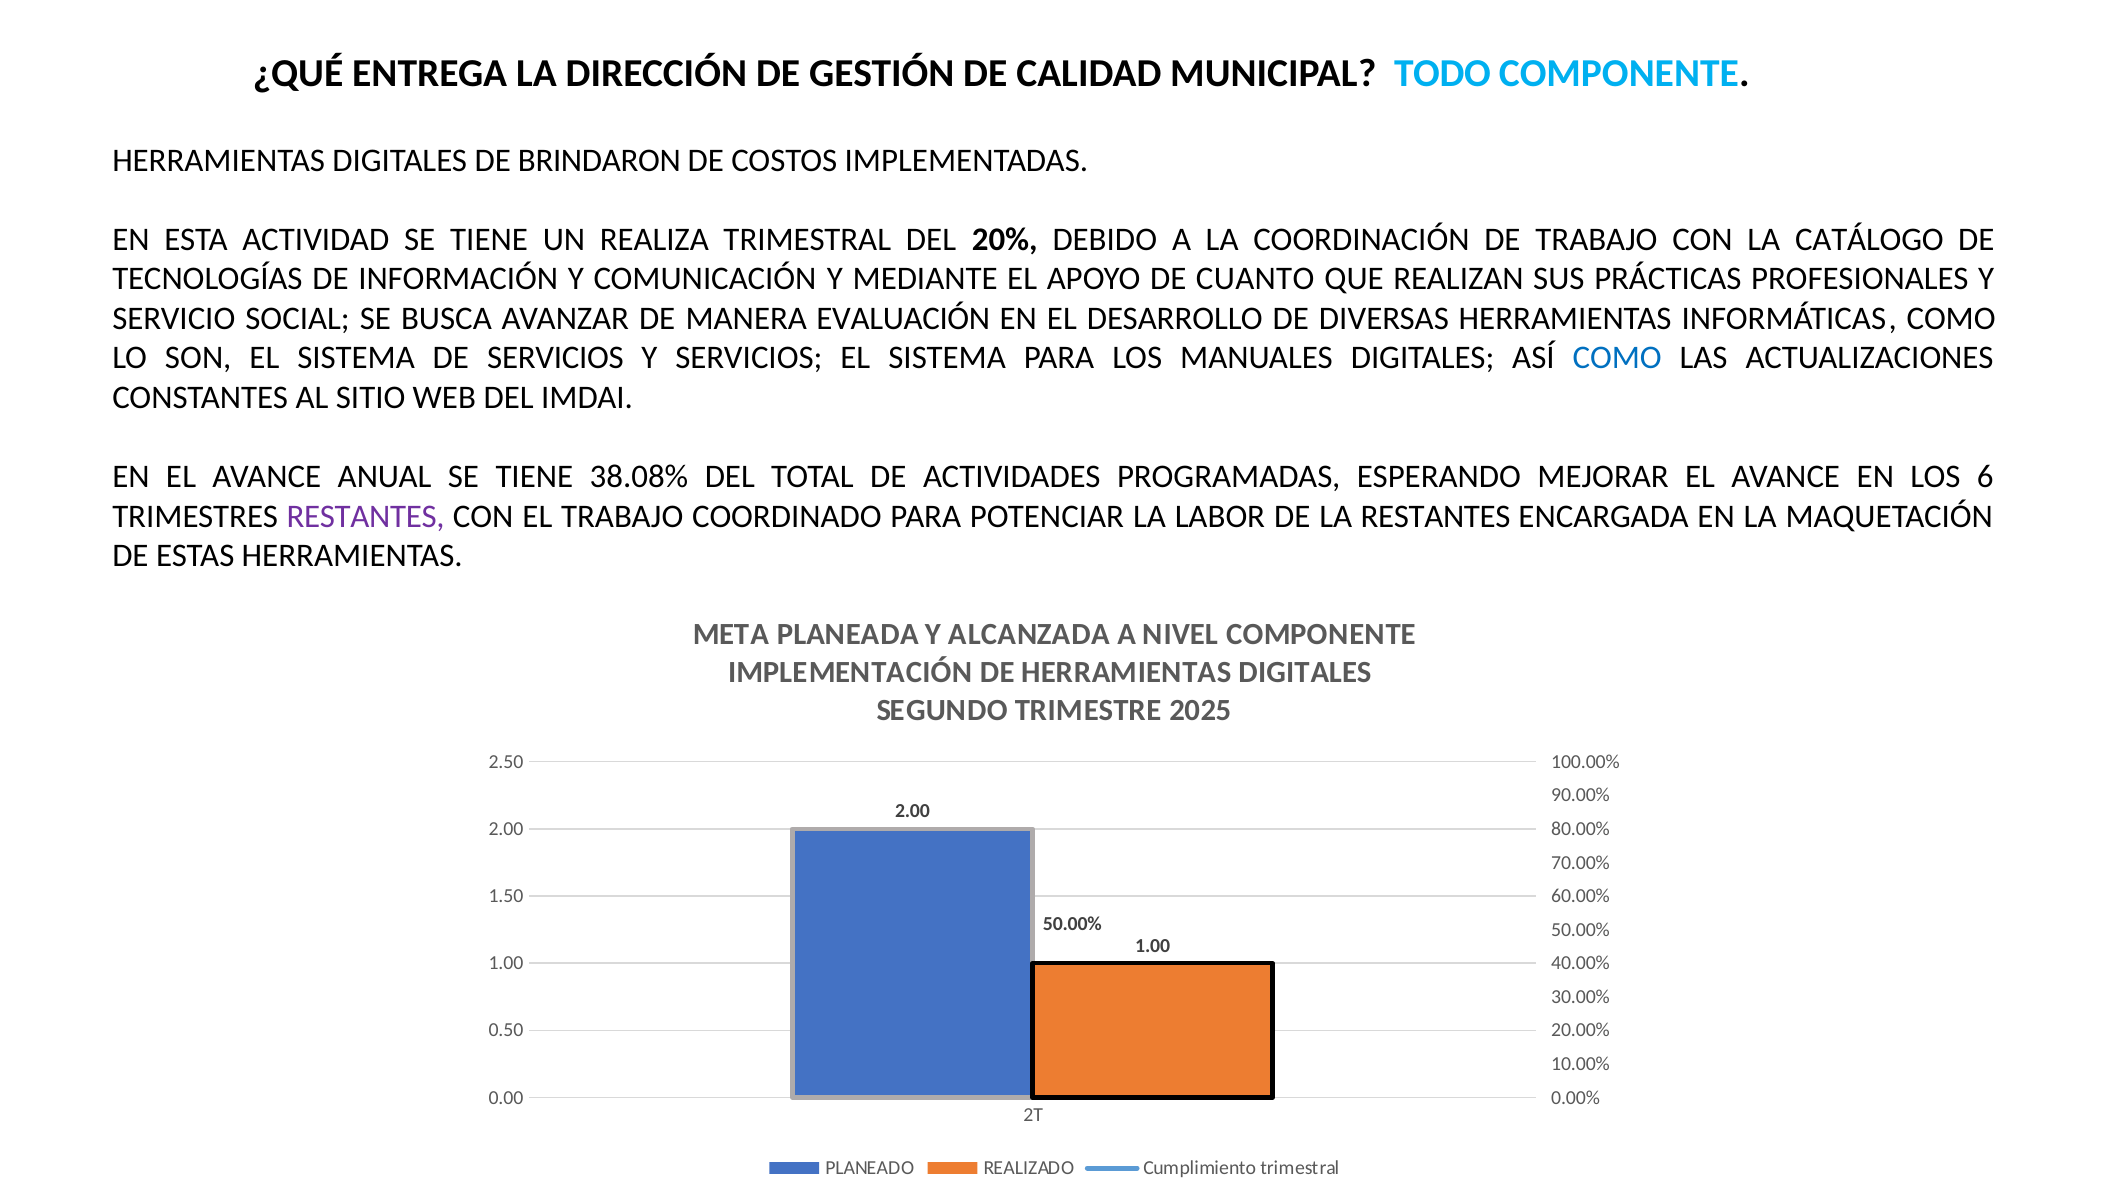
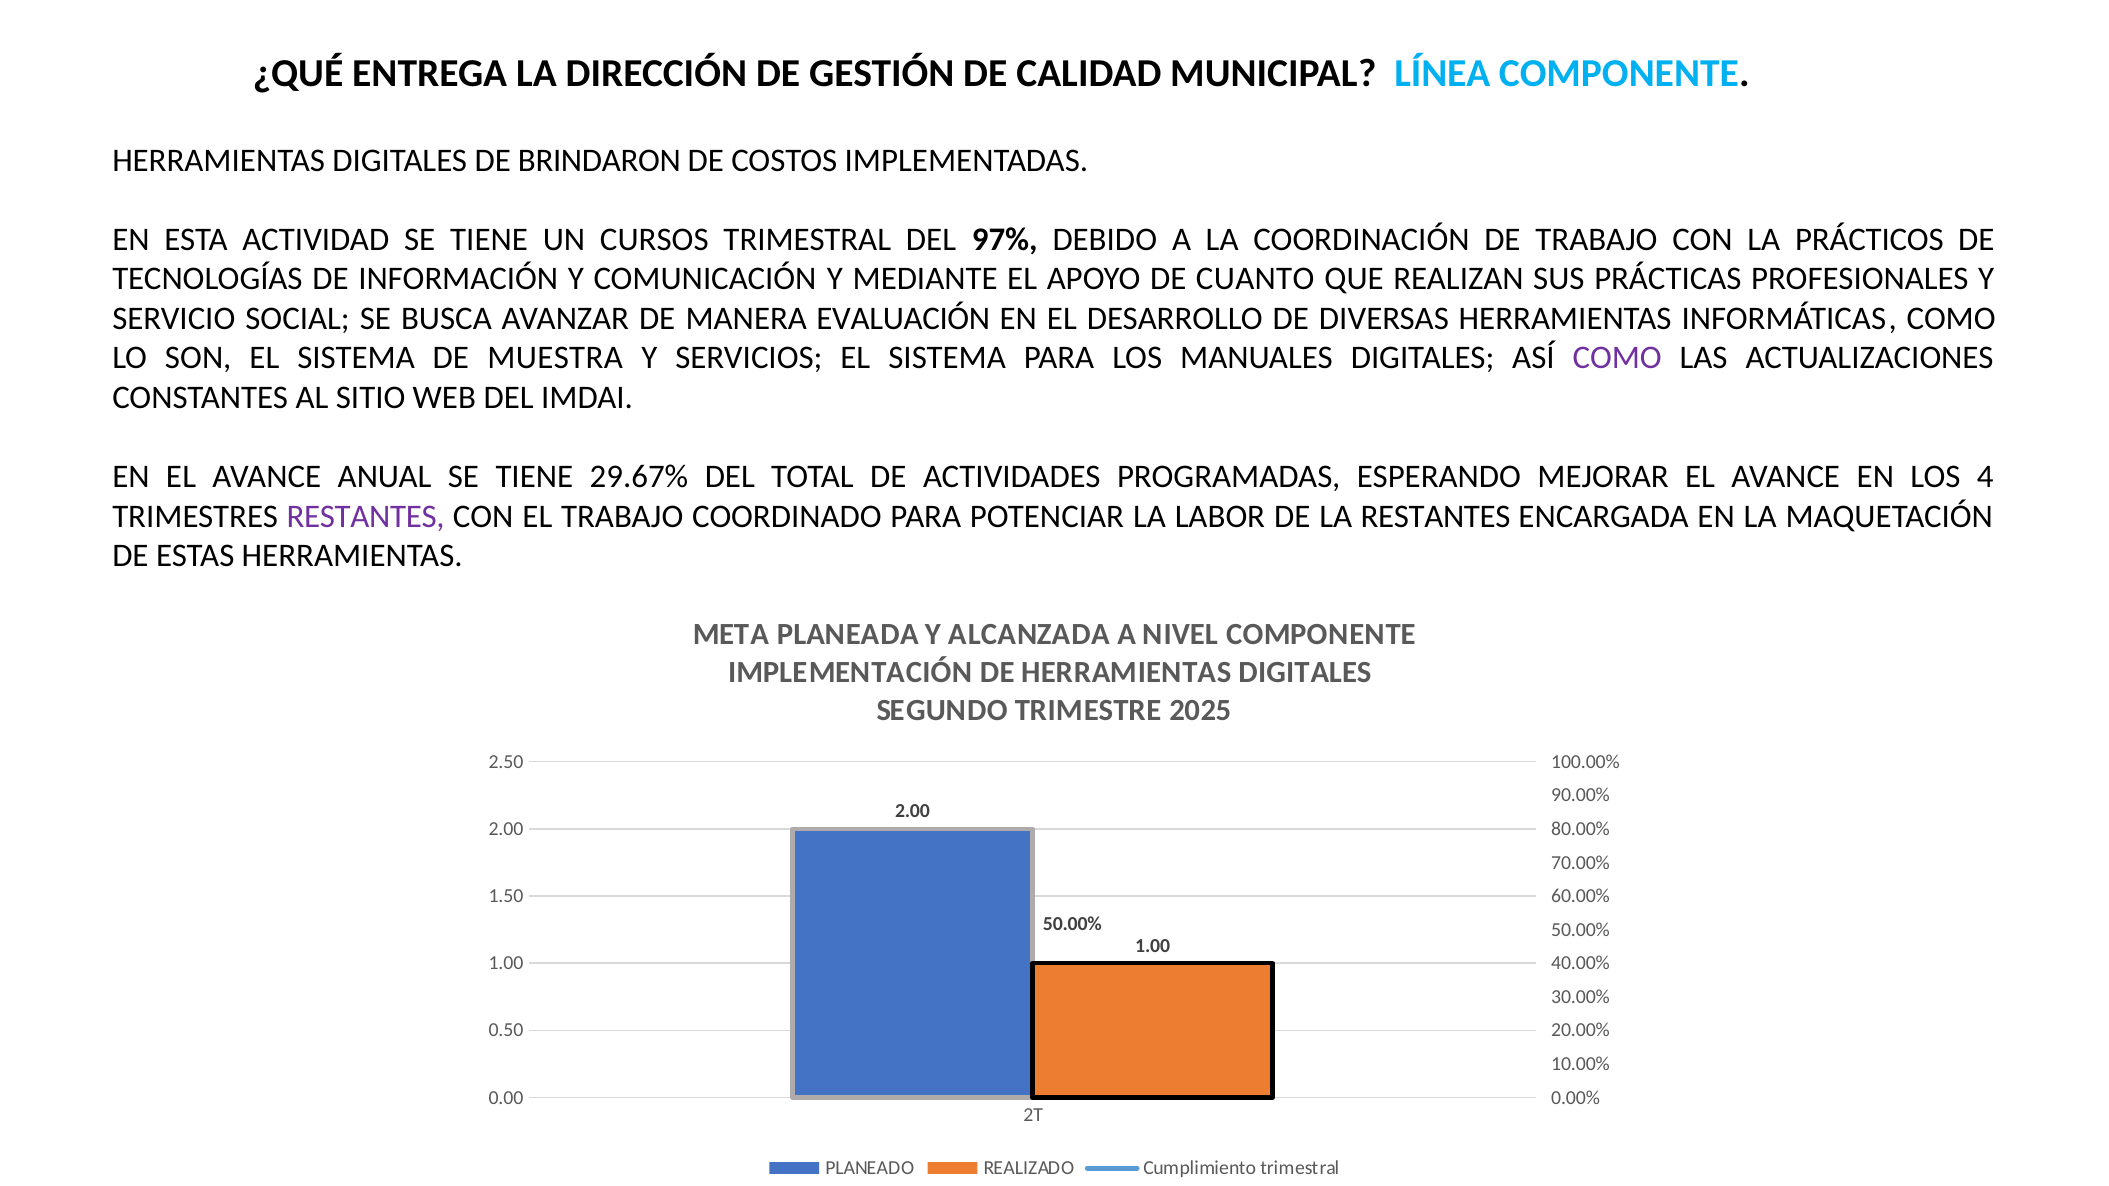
TODO: TODO -> LÍNEA
REALIZA: REALIZA -> CURSOS
20%: 20% -> 97%
CATÁLOGO: CATÁLOGO -> PRÁCTICOS
DE SERVICIOS: SERVICIOS -> MUESTRA
COMO at (1617, 358) colour: blue -> purple
38.08%: 38.08% -> 29.67%
6: 6 -> 4
